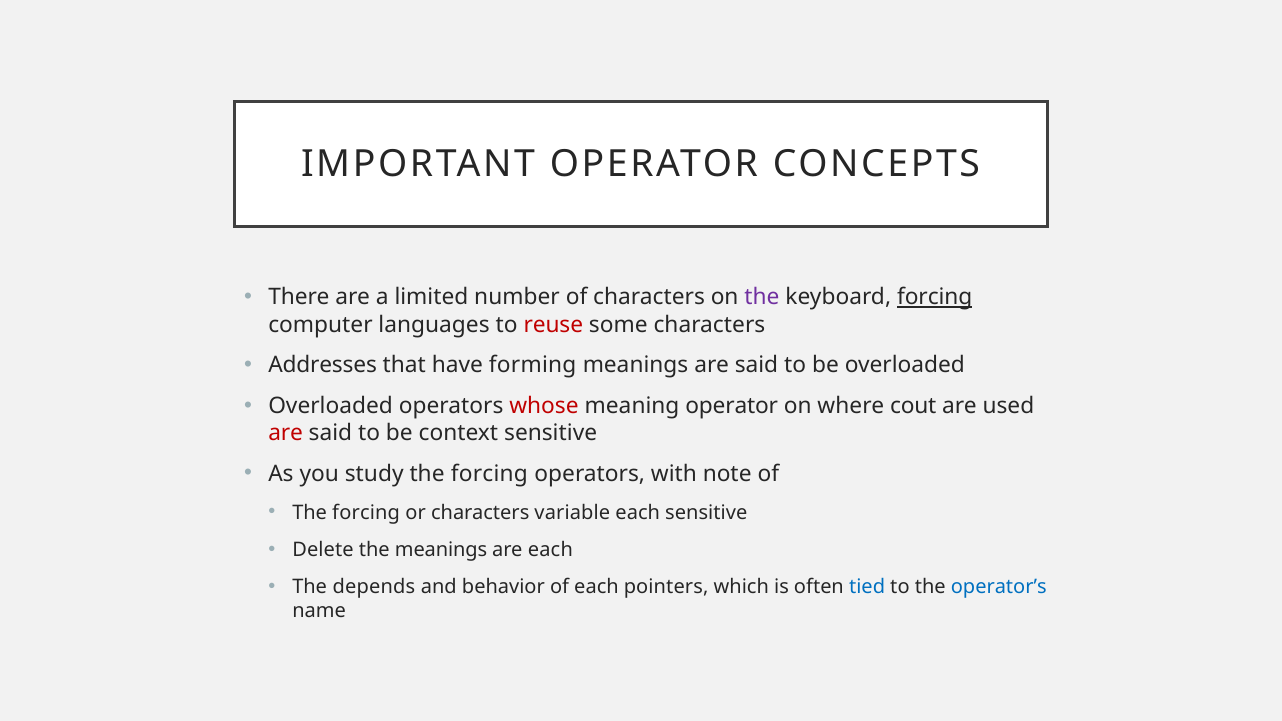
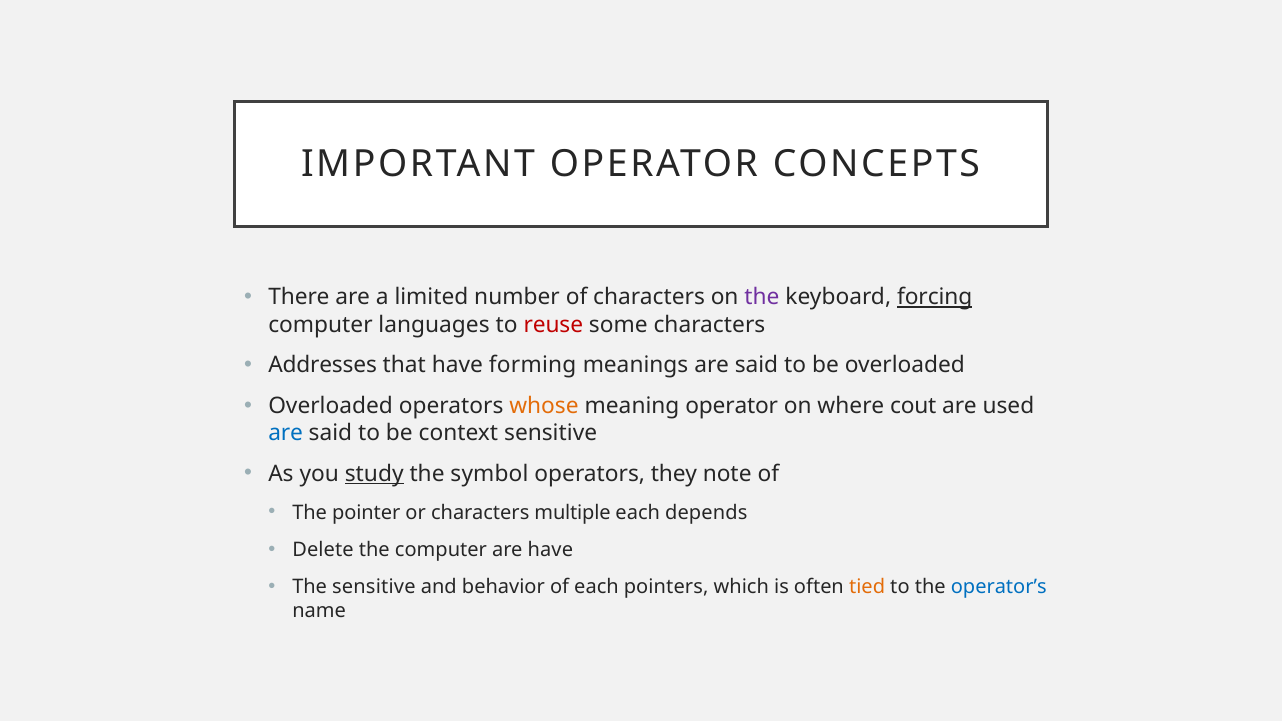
whose colour: red -> orange
are at (286, 433) colour: red -> blue
study underline: none -> present
forcing at (489, 474): forcing -> symbol
with: with -> they
forcing at (366, 513): forcing -> pointer
variable: variable -> multiple
each sensitive: sensitive -> depends
the meanings: meanings -> computer
are each: each -> have
The depends: depends -> sensitive
tied colour: blue -> orange
